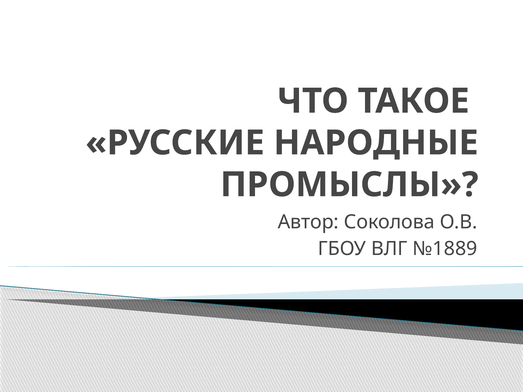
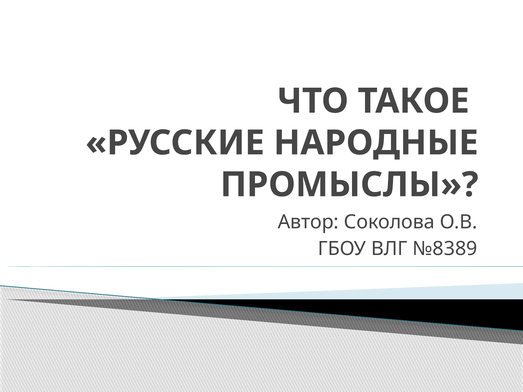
№1889: №1889 -> №8389
